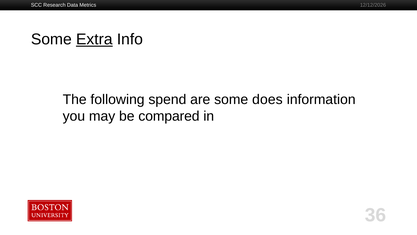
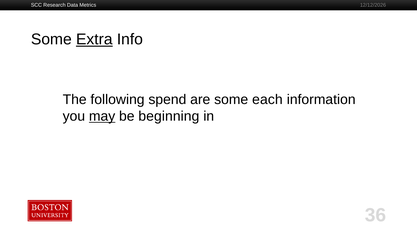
does: does -> each
may underline: none -> present
compared: compared -> beginning
